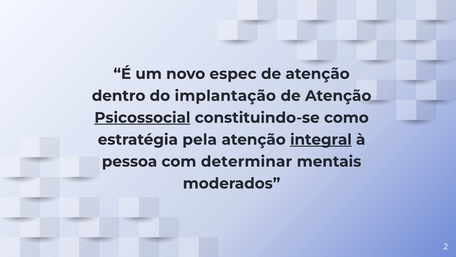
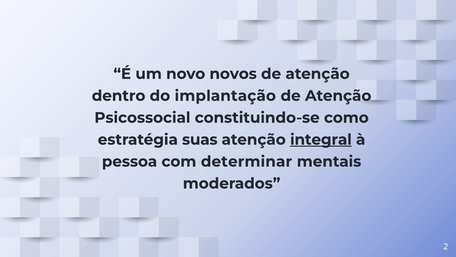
espec: espec -> novos
Psicossocial underline: present -> none
pela: pela -> suas
